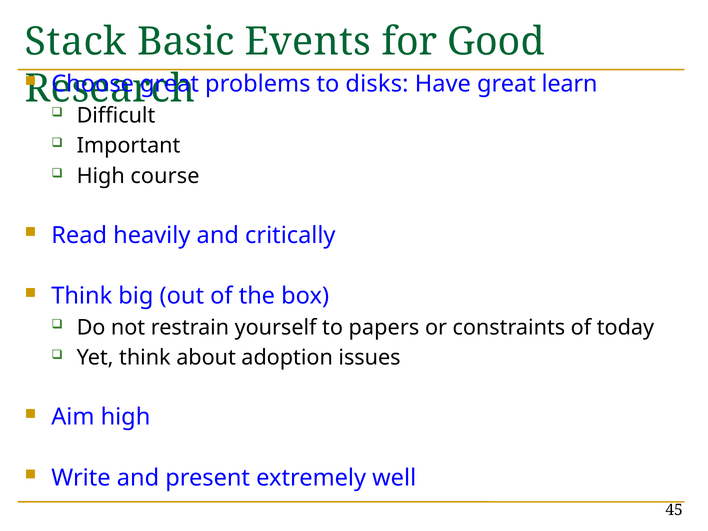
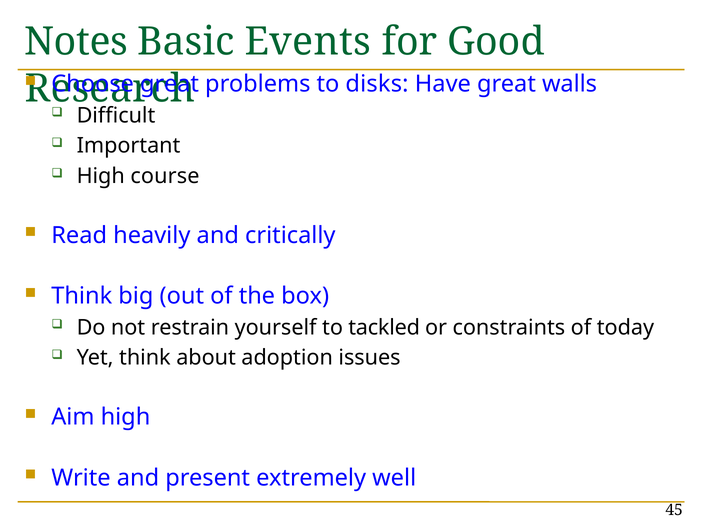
Stack: Stack -> Notes
learn: learn -> walls
papers: papers -> tackled
